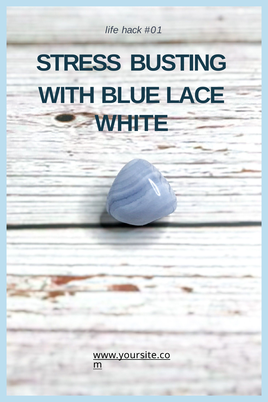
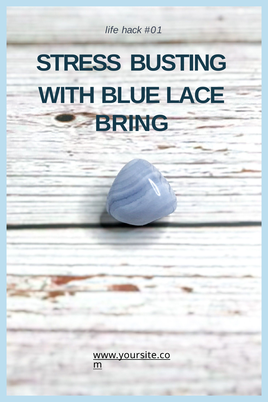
WHITE: WHITE -> BRING
